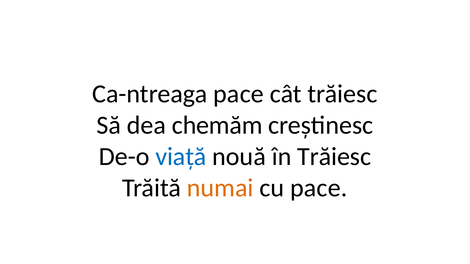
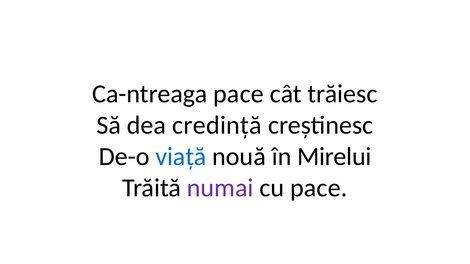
chemăm: chemăm -> credință
în Trăiesc: Trăiesc -> Mirelui
numai colour: orange -> purple
